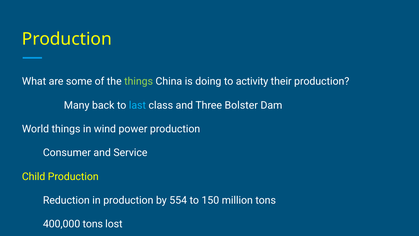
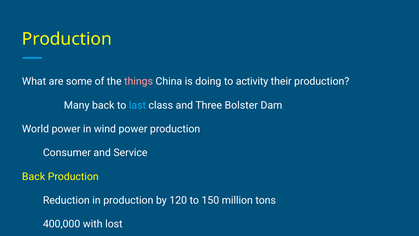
things at (139, 81) colour: light green -> pink
World things: things -> power
Child at (34, 176): Child -> Back
554: 554 -> 120
400,000 tons: tons -> with
